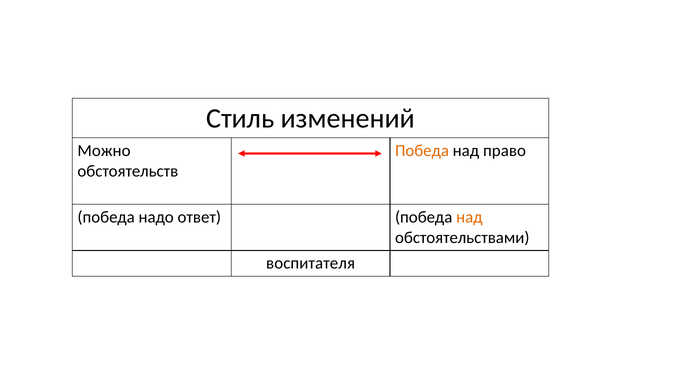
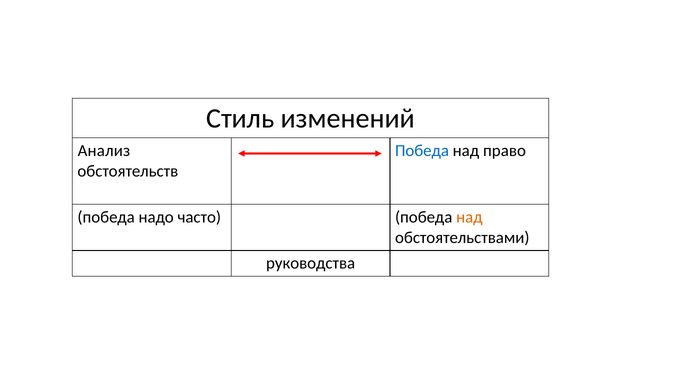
Можно: Можно -> Анализ
Победа at (422, 151) colour: orange -> blue
ответ: ответ -> часто
воспитателя: воспитателя -> руководства
